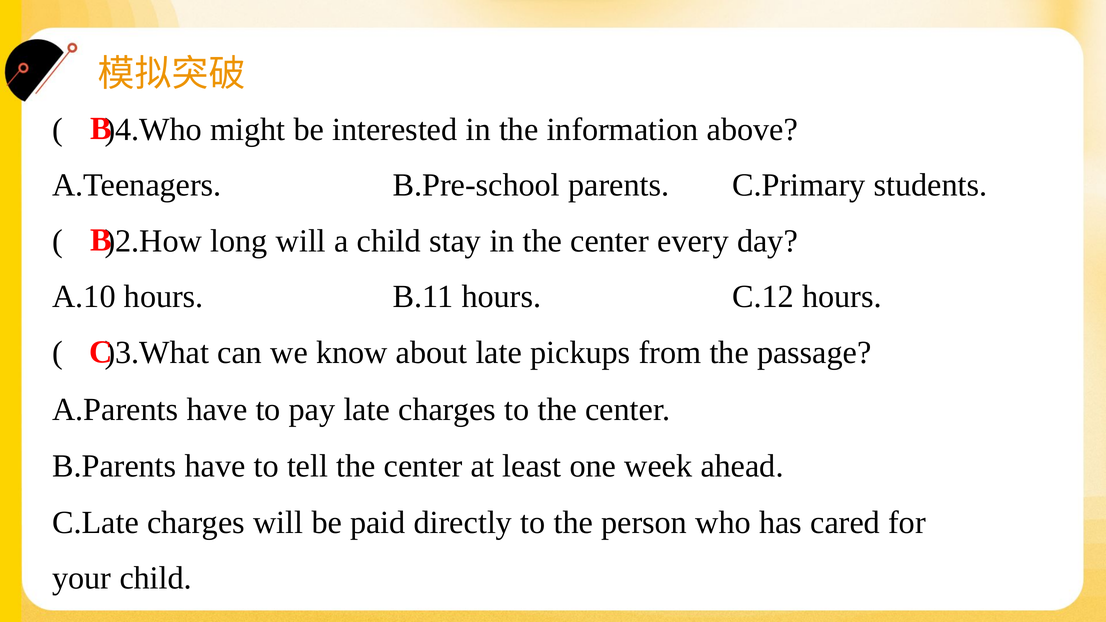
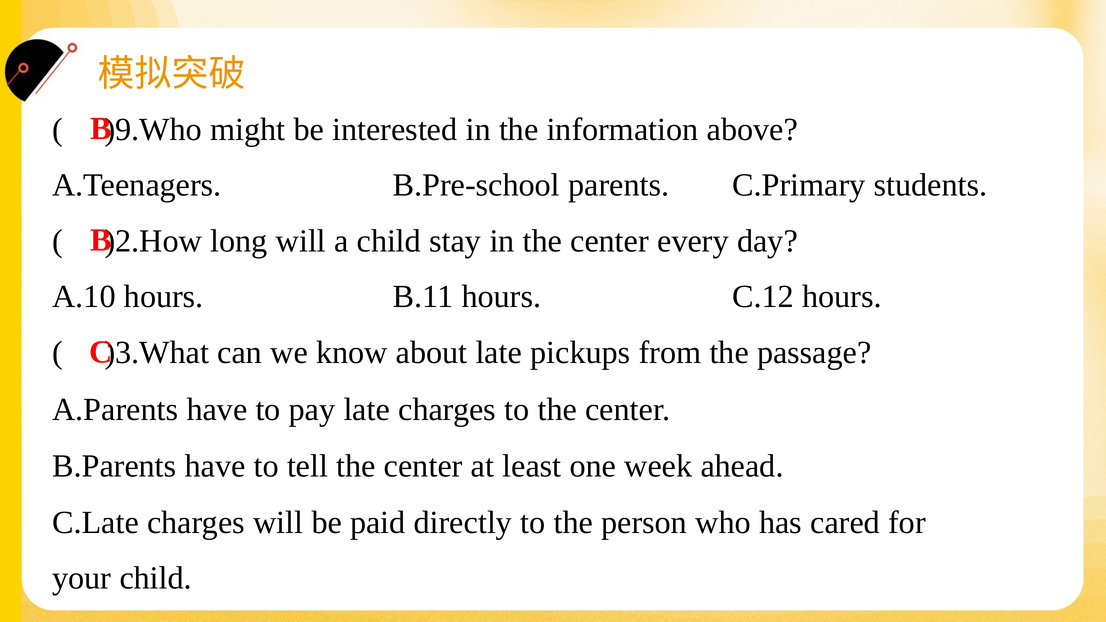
)4.Who: )4.Who -> )9.Who
